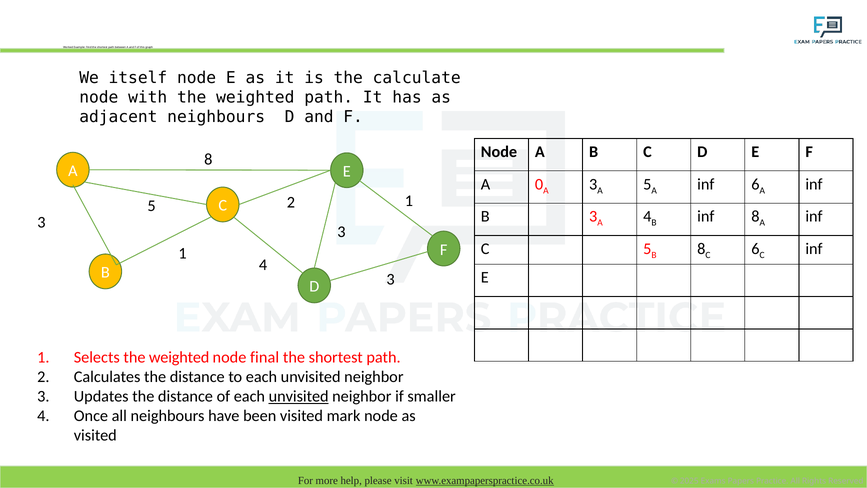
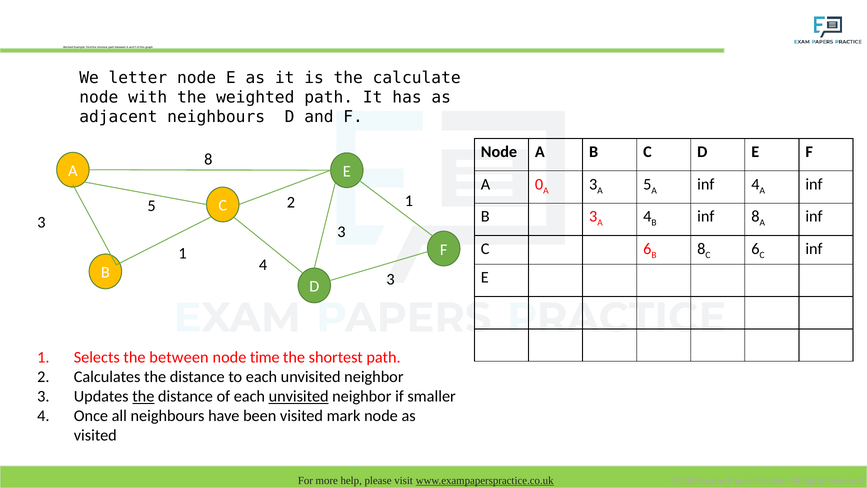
itself: itself -> letter
inf 6: 6 -> 4
5 at (647, 249): 5 -> 6
Selects the weighted: weighted -> between
final: final -> time
the at (143, 396) underline: none -> present
